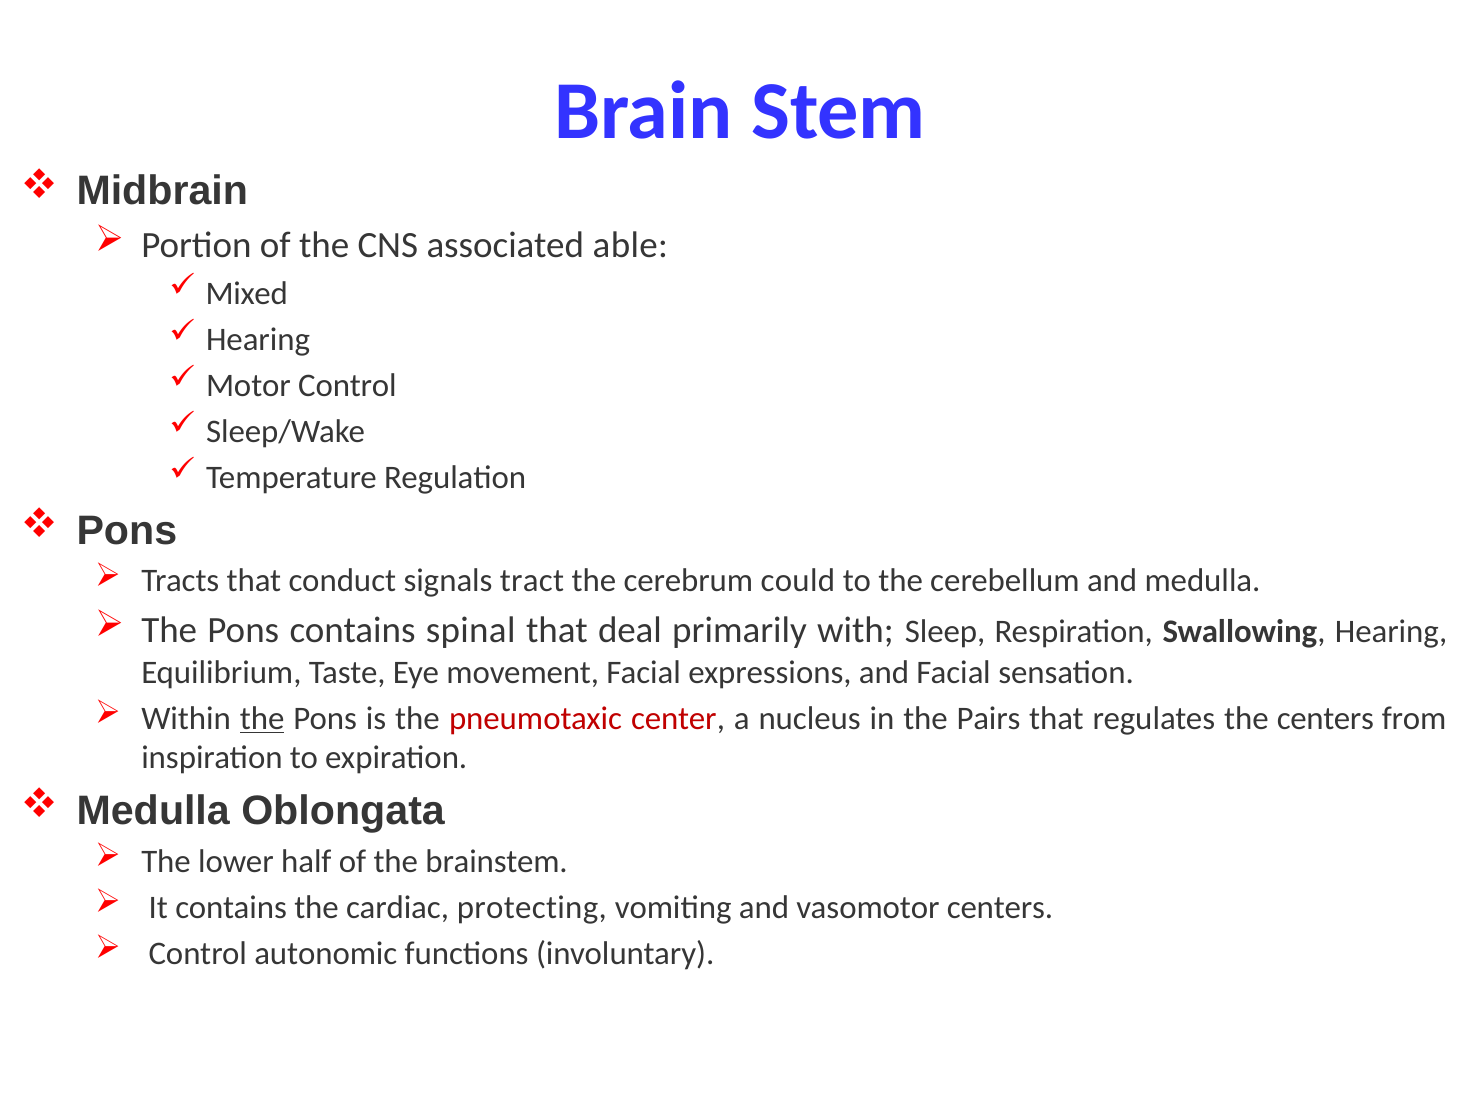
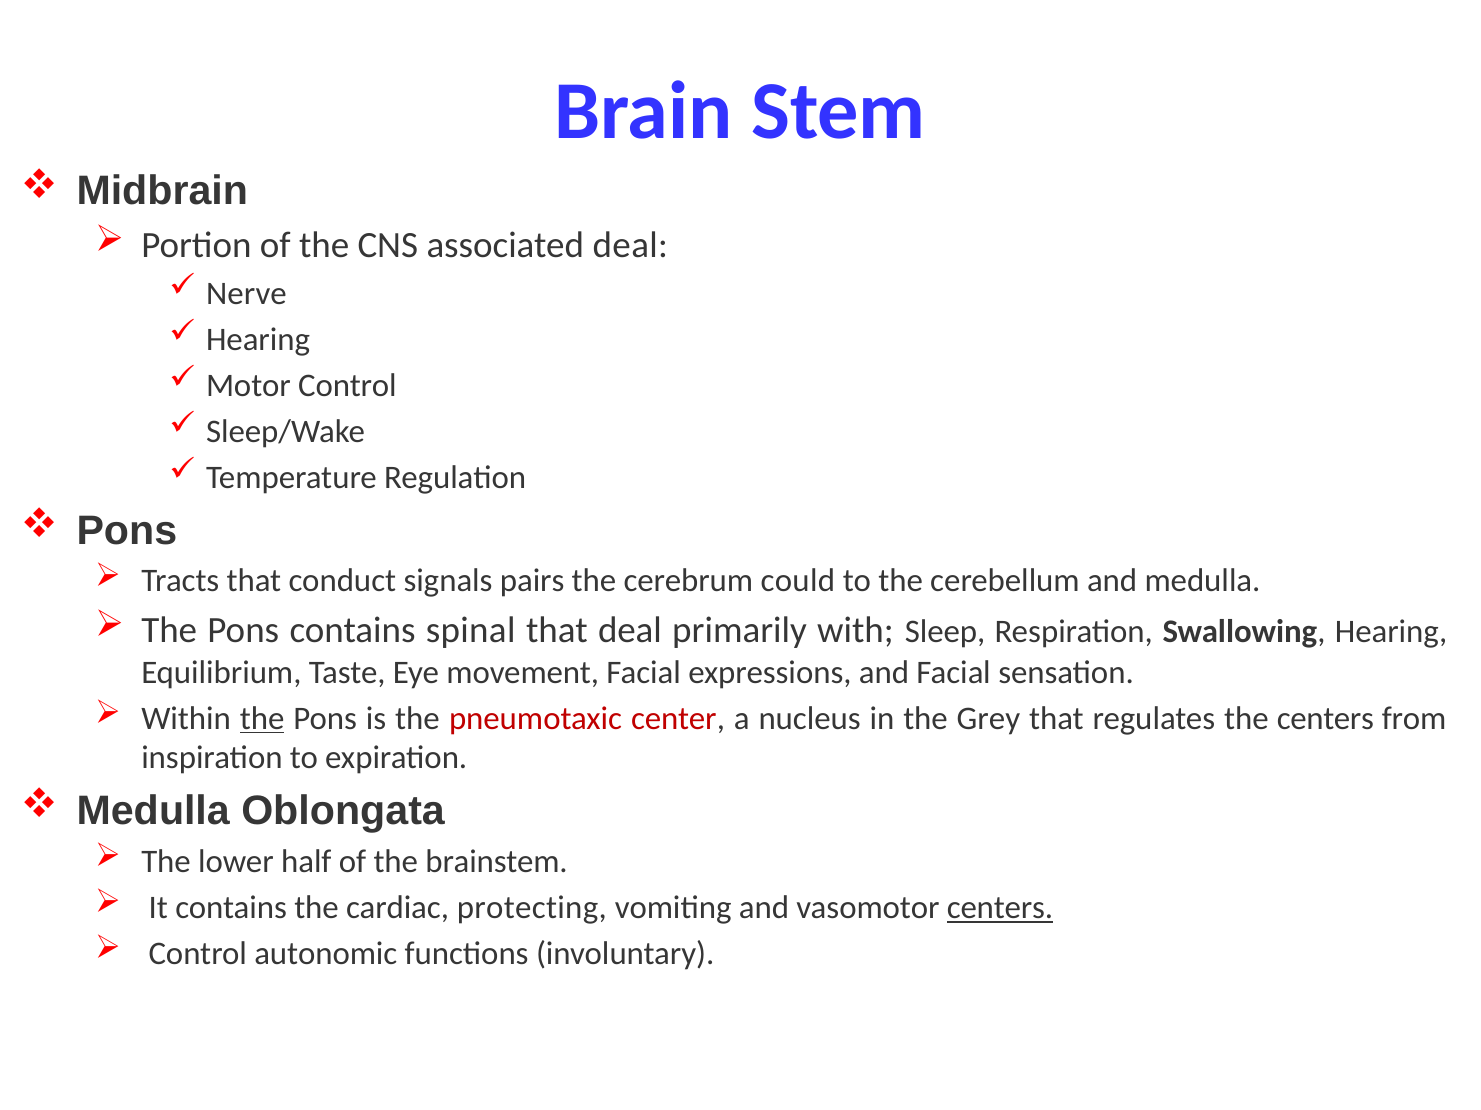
associated able: able -> deal
Mixed: Mixed -> Nerve
tract: tract -> pairs
Pairs: Pairs -> Grey
centers at (1000, 908) underline: none -> present
